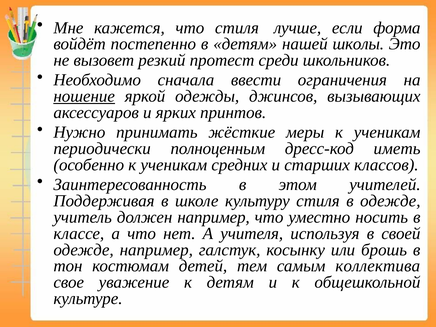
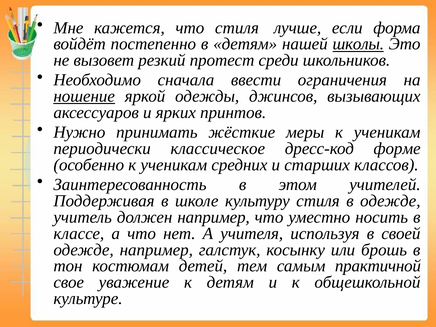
школы underline: none -> present
полноценным: полноценным -> классическое
иметь: иметь -> форме
коллектива: коллектива -> практичной
